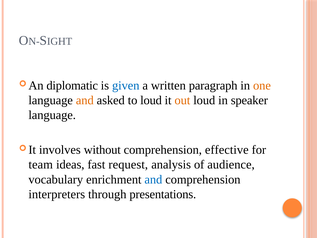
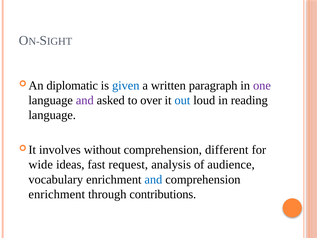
one colour: orange -> purple
and at (85, 100) colour: orange -> purple
to loud: loud -> over
out colour: orange -> blue
speaker: speaker -> reading
effective: effective -> different
team: team -> wide
interpreters at (57, 194): interpreters -> enrichment
presentations: presentations -> contributions
